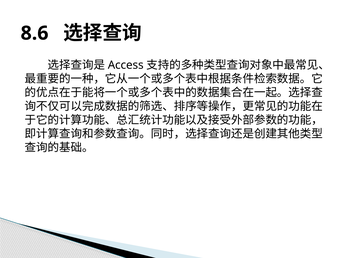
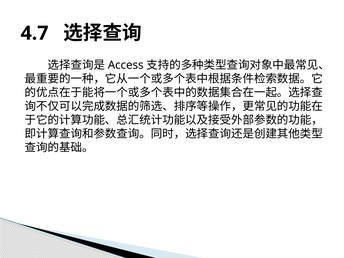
8.6: 8.6 -> 4.7
